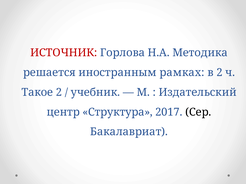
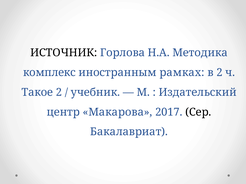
ИСТОЧНИК colour: red -> black
решается: решается -> комплекс
Структура: Структура -> Макарова
